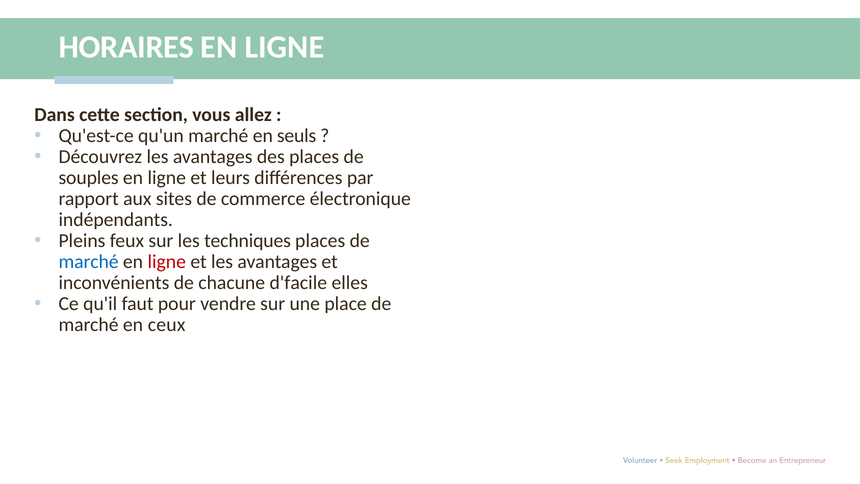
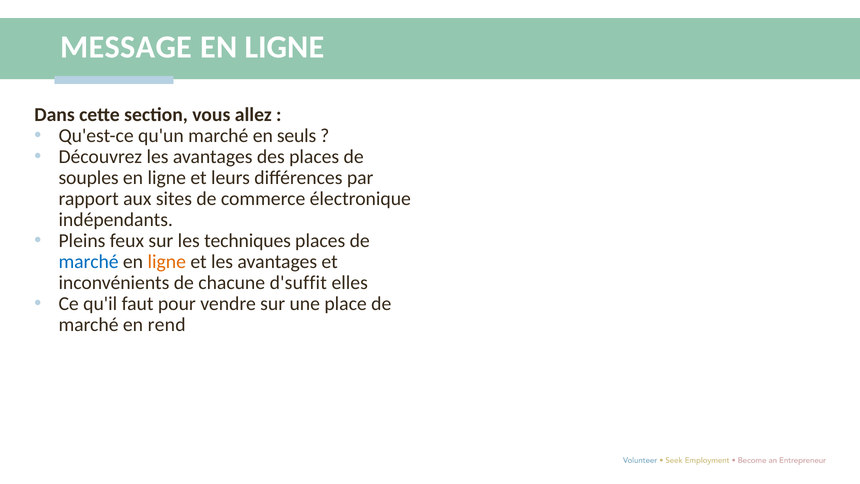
HORAIRES: HORAIRES -> MESSAGE
ligne at (167, 262) colour: red -> orange
d'facile: d'facile -> d'suffit
ceux: ceux -> rend
